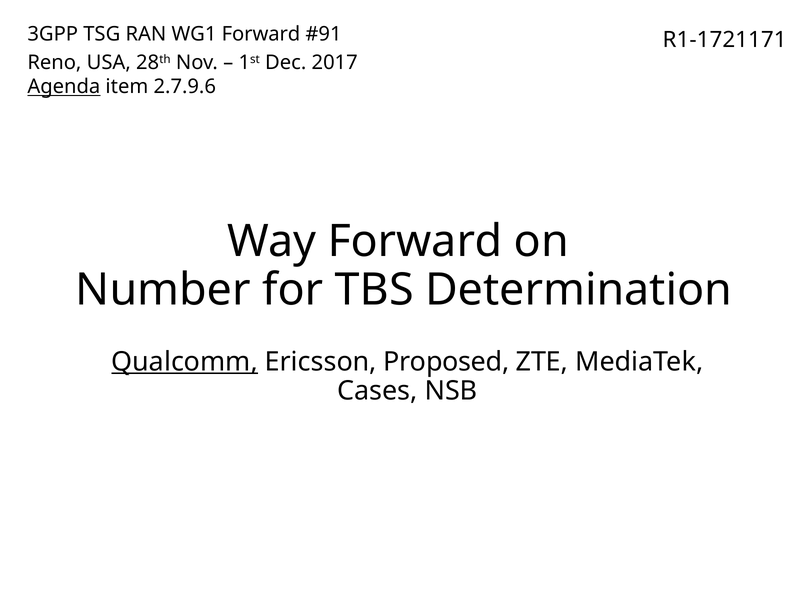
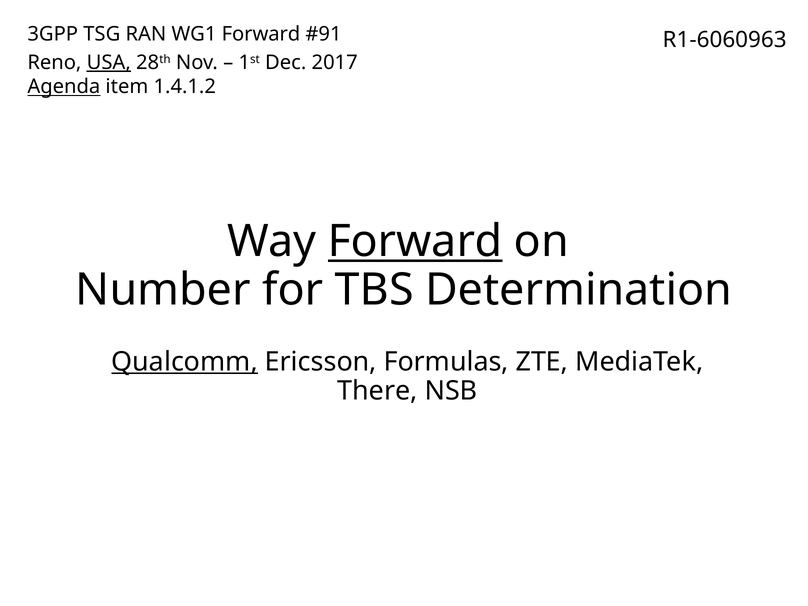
R1-1721171: R1-1721171 -> R1-6060963
USA underline: none -> present
2.7.9.6: 2.7.9.6 -> 1.4.1.2
Forward at (415, 241) underline: none -> present
Proposed: Proposed -> Formulas
Cases: Cases -> There
